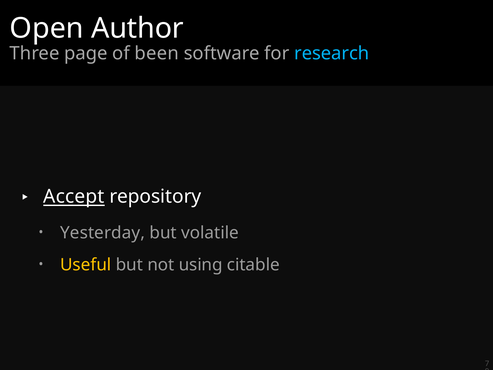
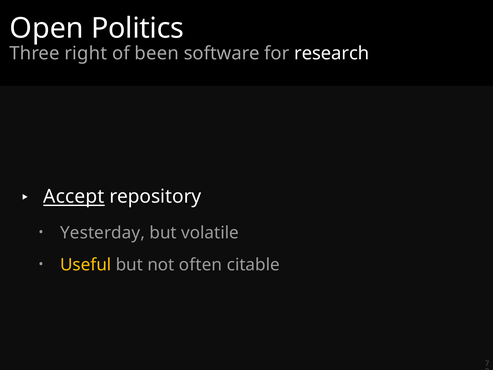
Author: Author -> Politics
page: page -> right
research colour: light blue -> white
using: using -> often
